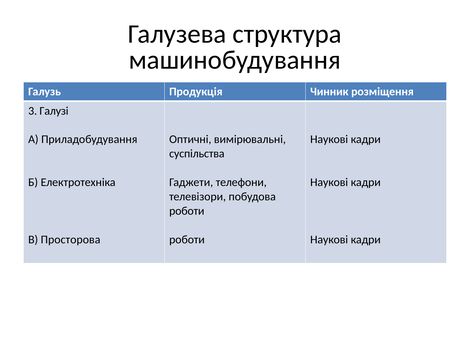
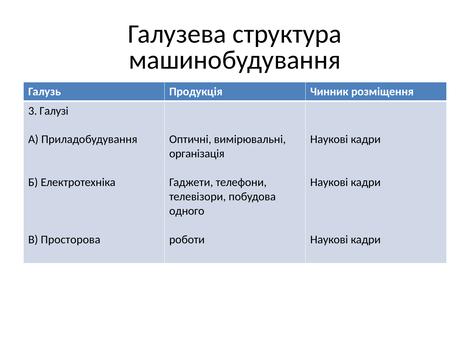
суспільства: суспільства -> організація
роботи at (187, 211): роботи -> одного
